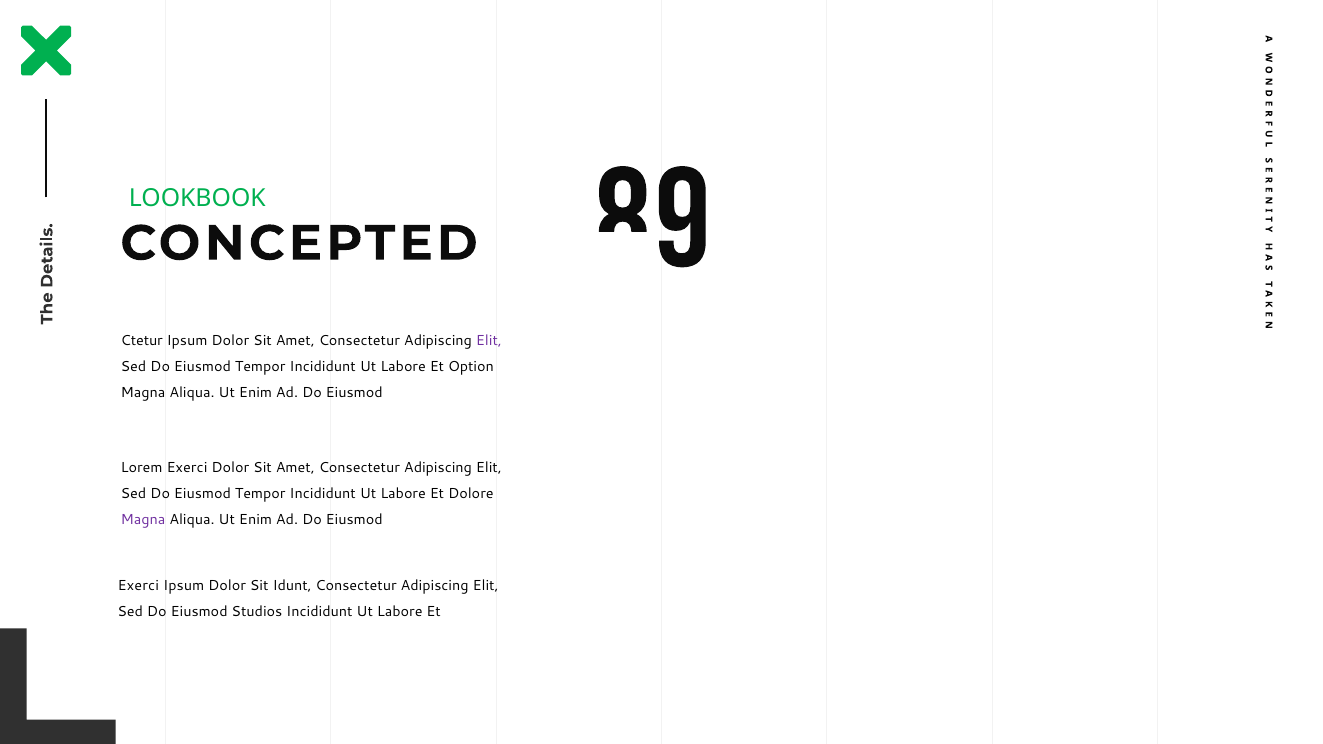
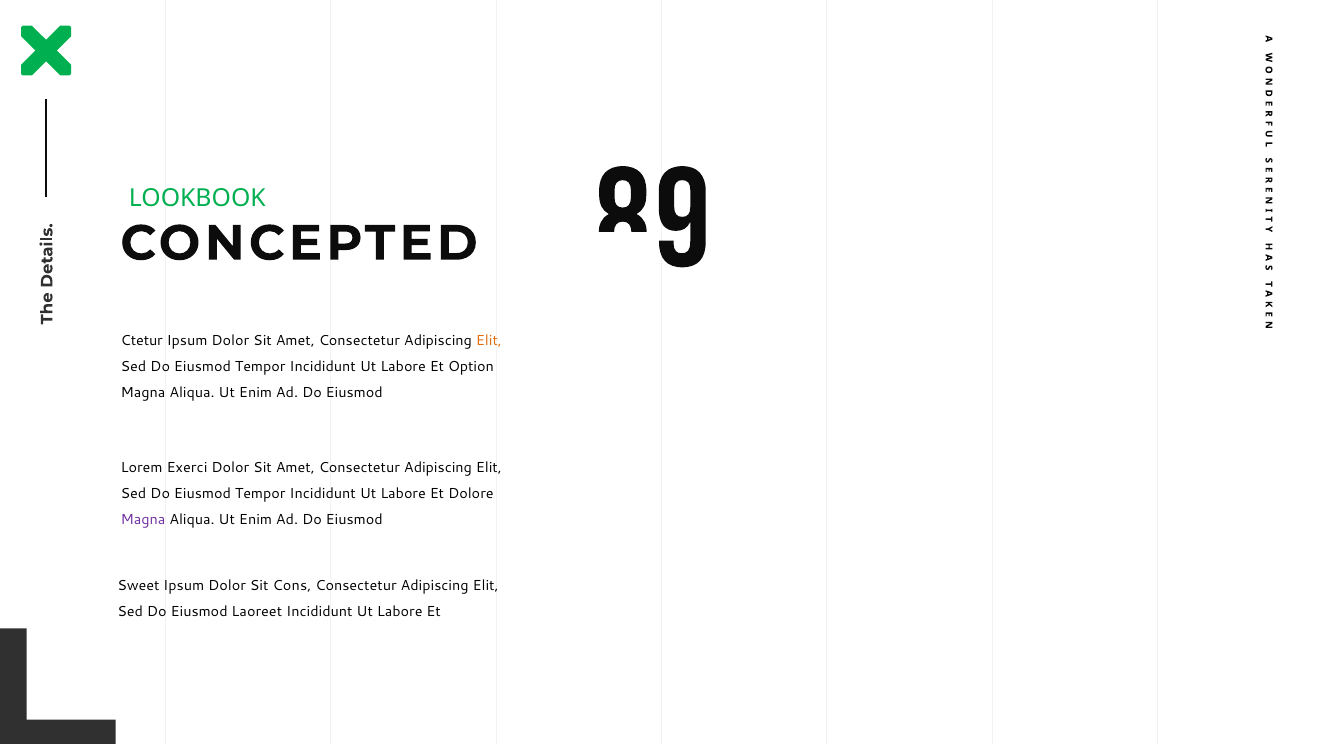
Elit at (489, 340) colour: purple -> orange
Exerci at (138, 586): Exerci -> Sweet
Idunt: Idunt -> Cons
Studios: Studios -> Laoreet
